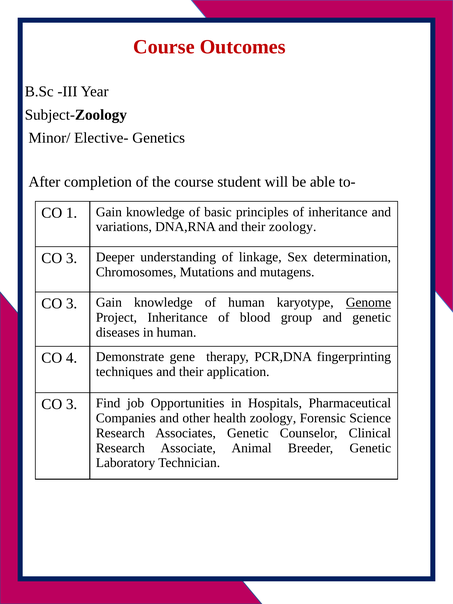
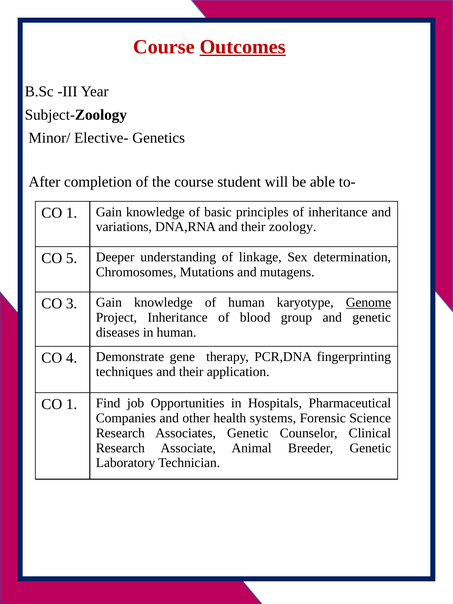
Outcomes underline: none -> present
3 at (72, 258): 3 -> 5
3 at (72, 404): 3 -> 1
health zoology: zoology -> systems
